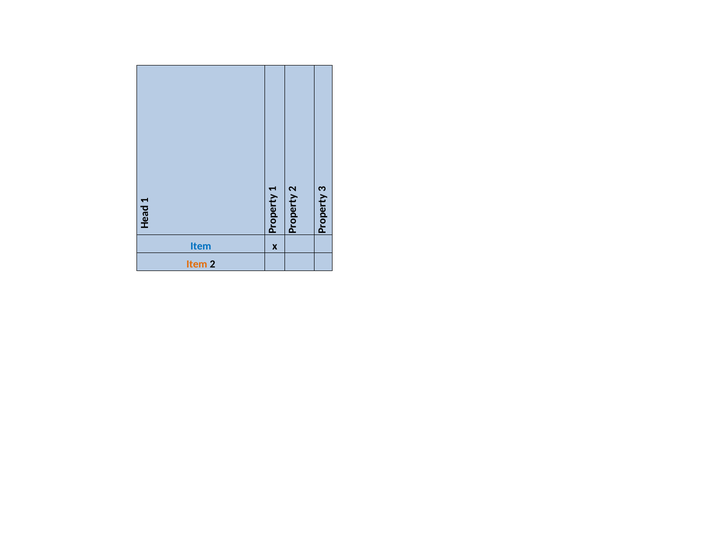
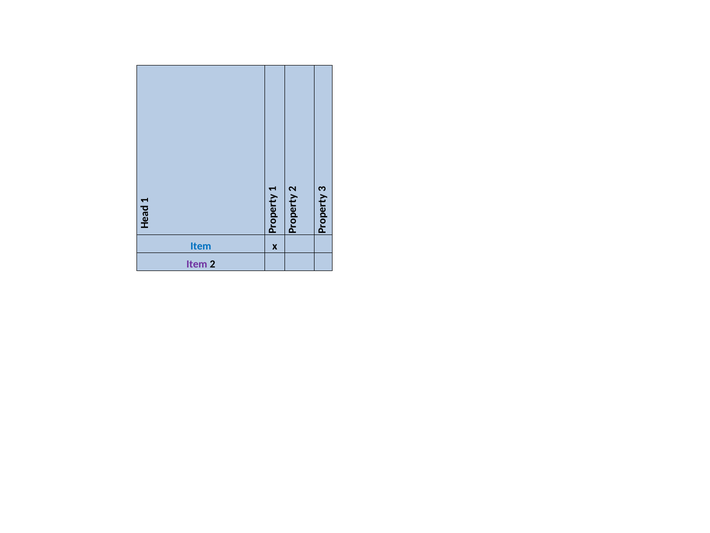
Item at (197, 264) colour: orange -> purple
